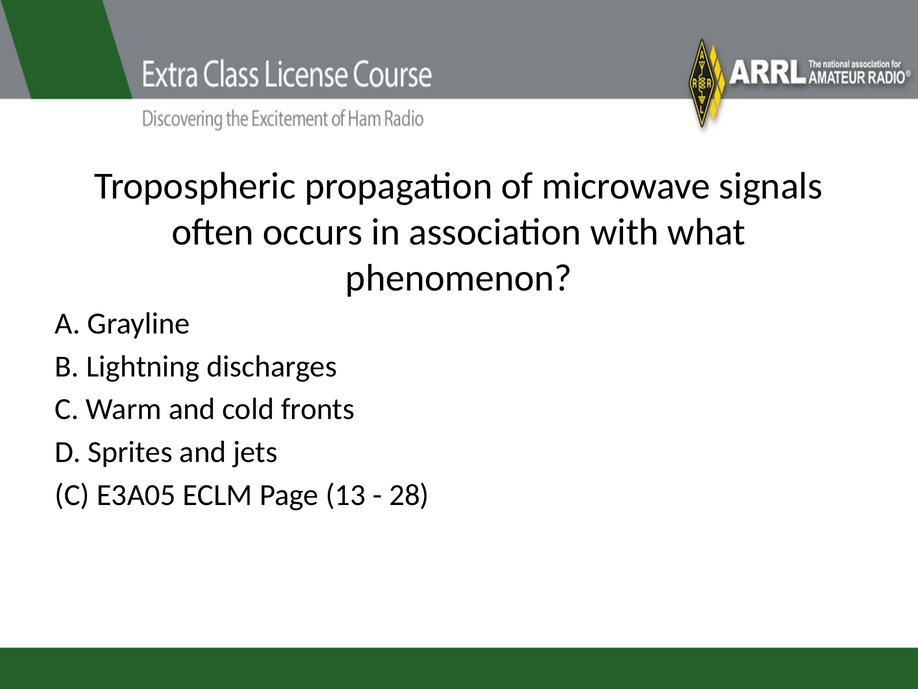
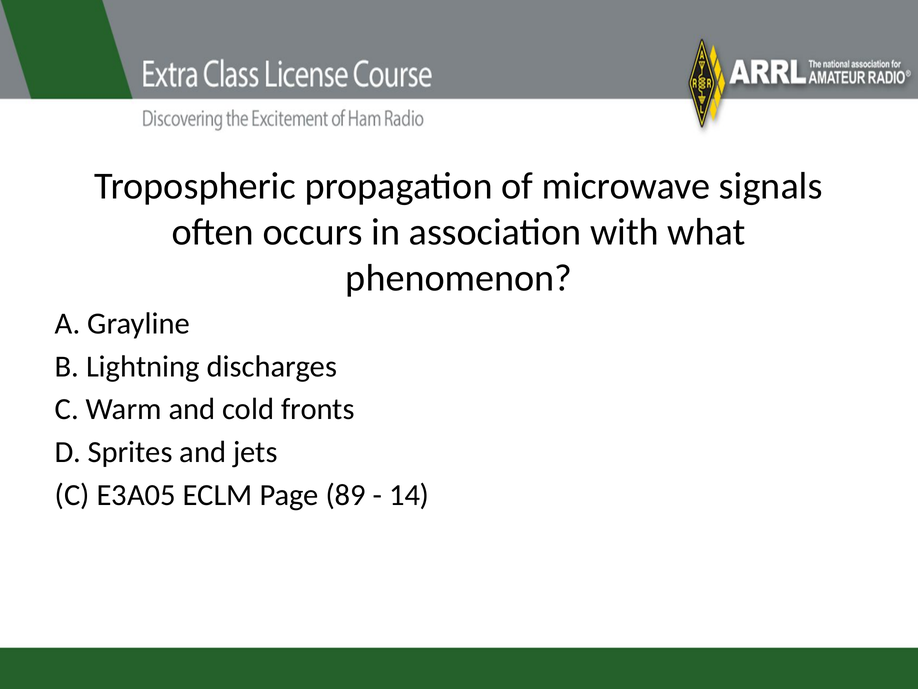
13: 13 -> 89
28: 28 -> 14
